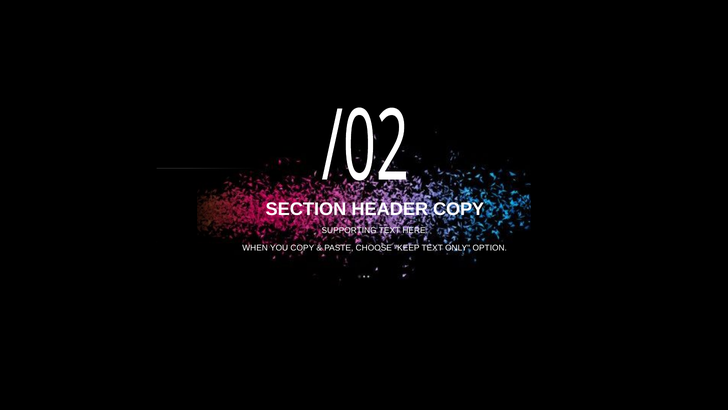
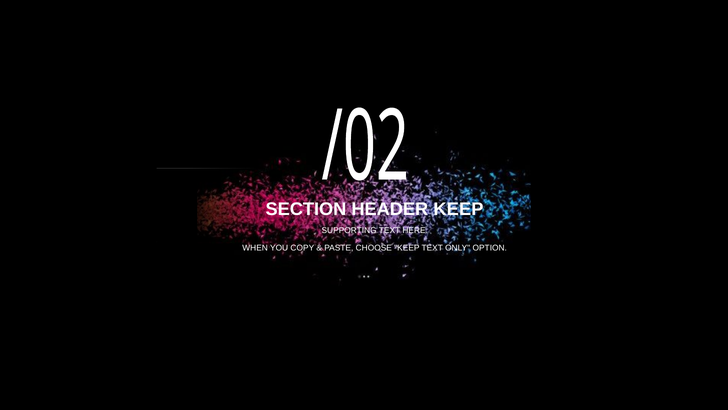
HEADER COPY: COPY -> KEEP
